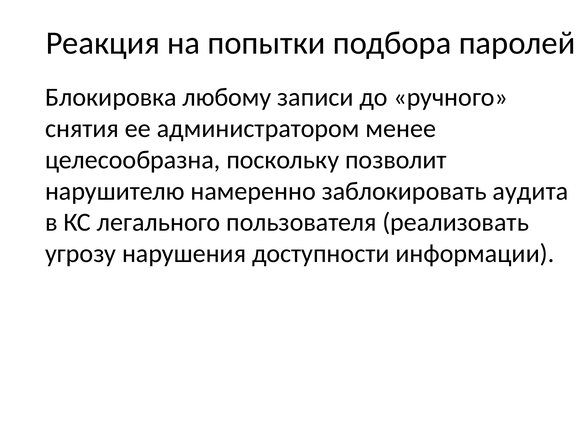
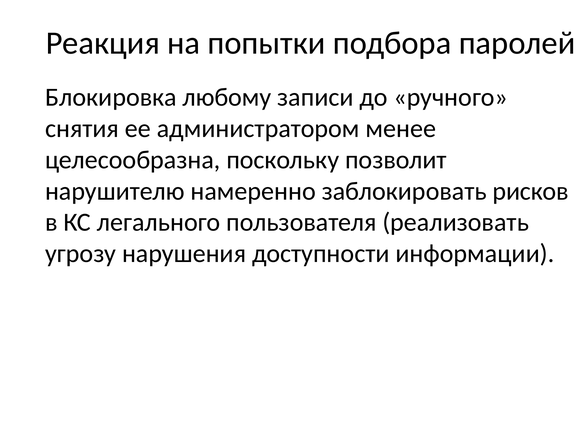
аудита: аудита -> рисков
